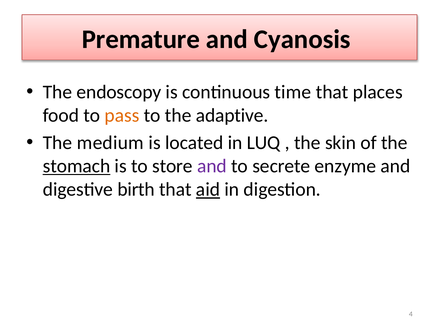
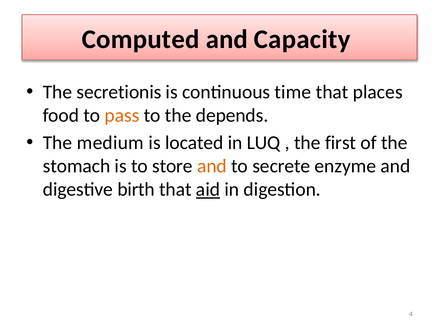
Premature: Premature -> Computed
Cyanosis: Cyanosis -> Capacity
endoscopy: endoscopy -> secretionis
adaptive: adaptive -> depends
skin: skin -> first
stomach underline: present -> none
and at (212, 166) colour: purple -> orange
